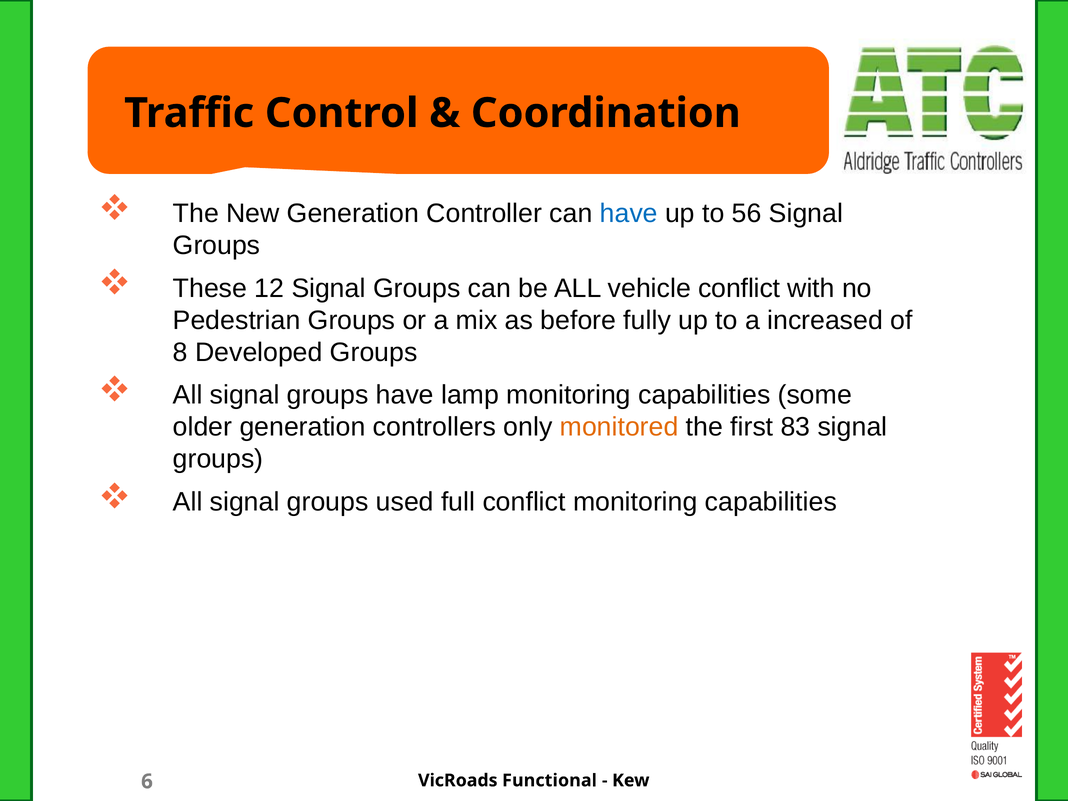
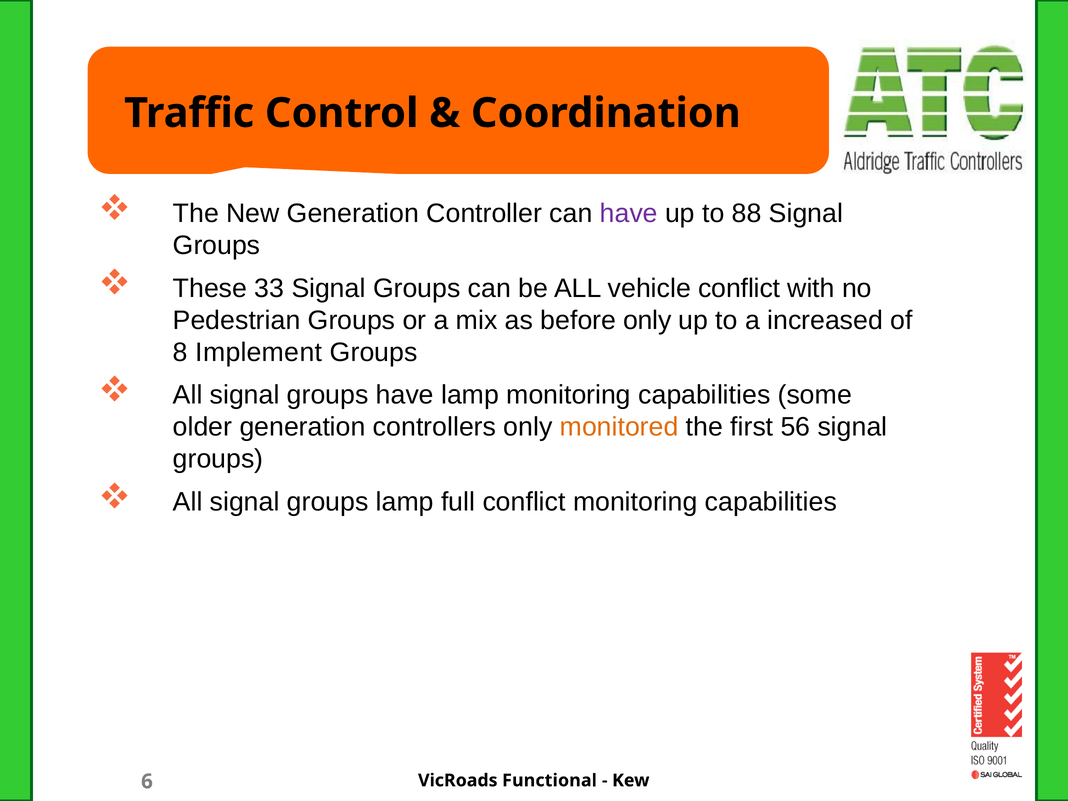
have at (629, 213) colour: blue -> purple
56: 56 -> 88
12: 12 -> 33
before fully: fully -> only
Developed: Developed -> Implement
83: 83 -> 56
groups used: used -> lamp
